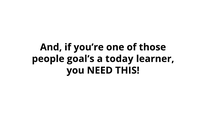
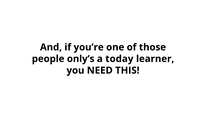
goal’s: goal’s -> only’s
